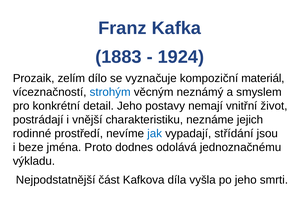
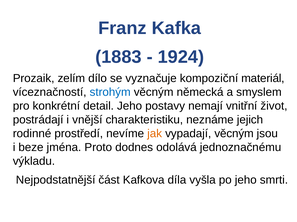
neznámý: neznámý -> německá
jak colour: blue -> orange
vypadají střídání: střídání -> věcným
